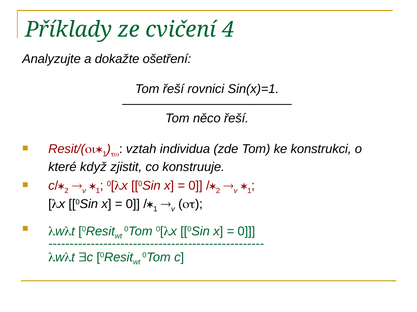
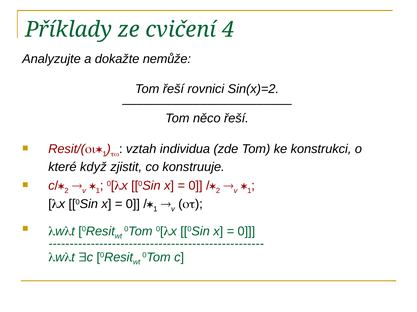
ošetření: ošetření -> nemůže
Sin(x)=1: Sin(x)=1 -> Sin(x)=2
